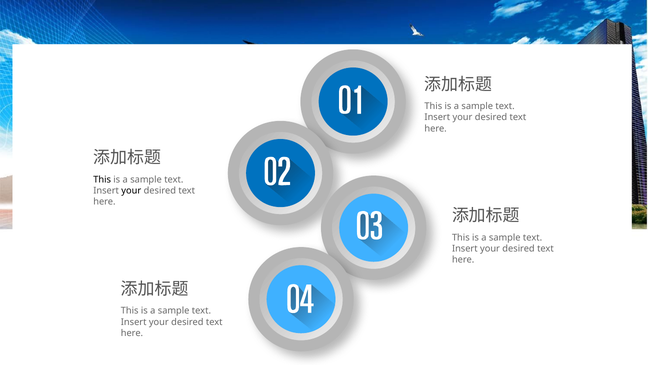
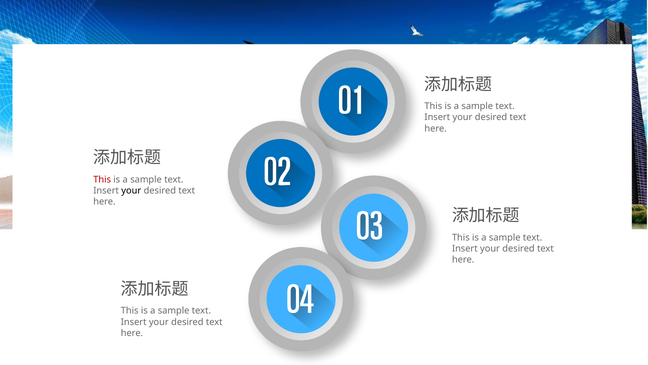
This at (102, 179) colour: black -> red
